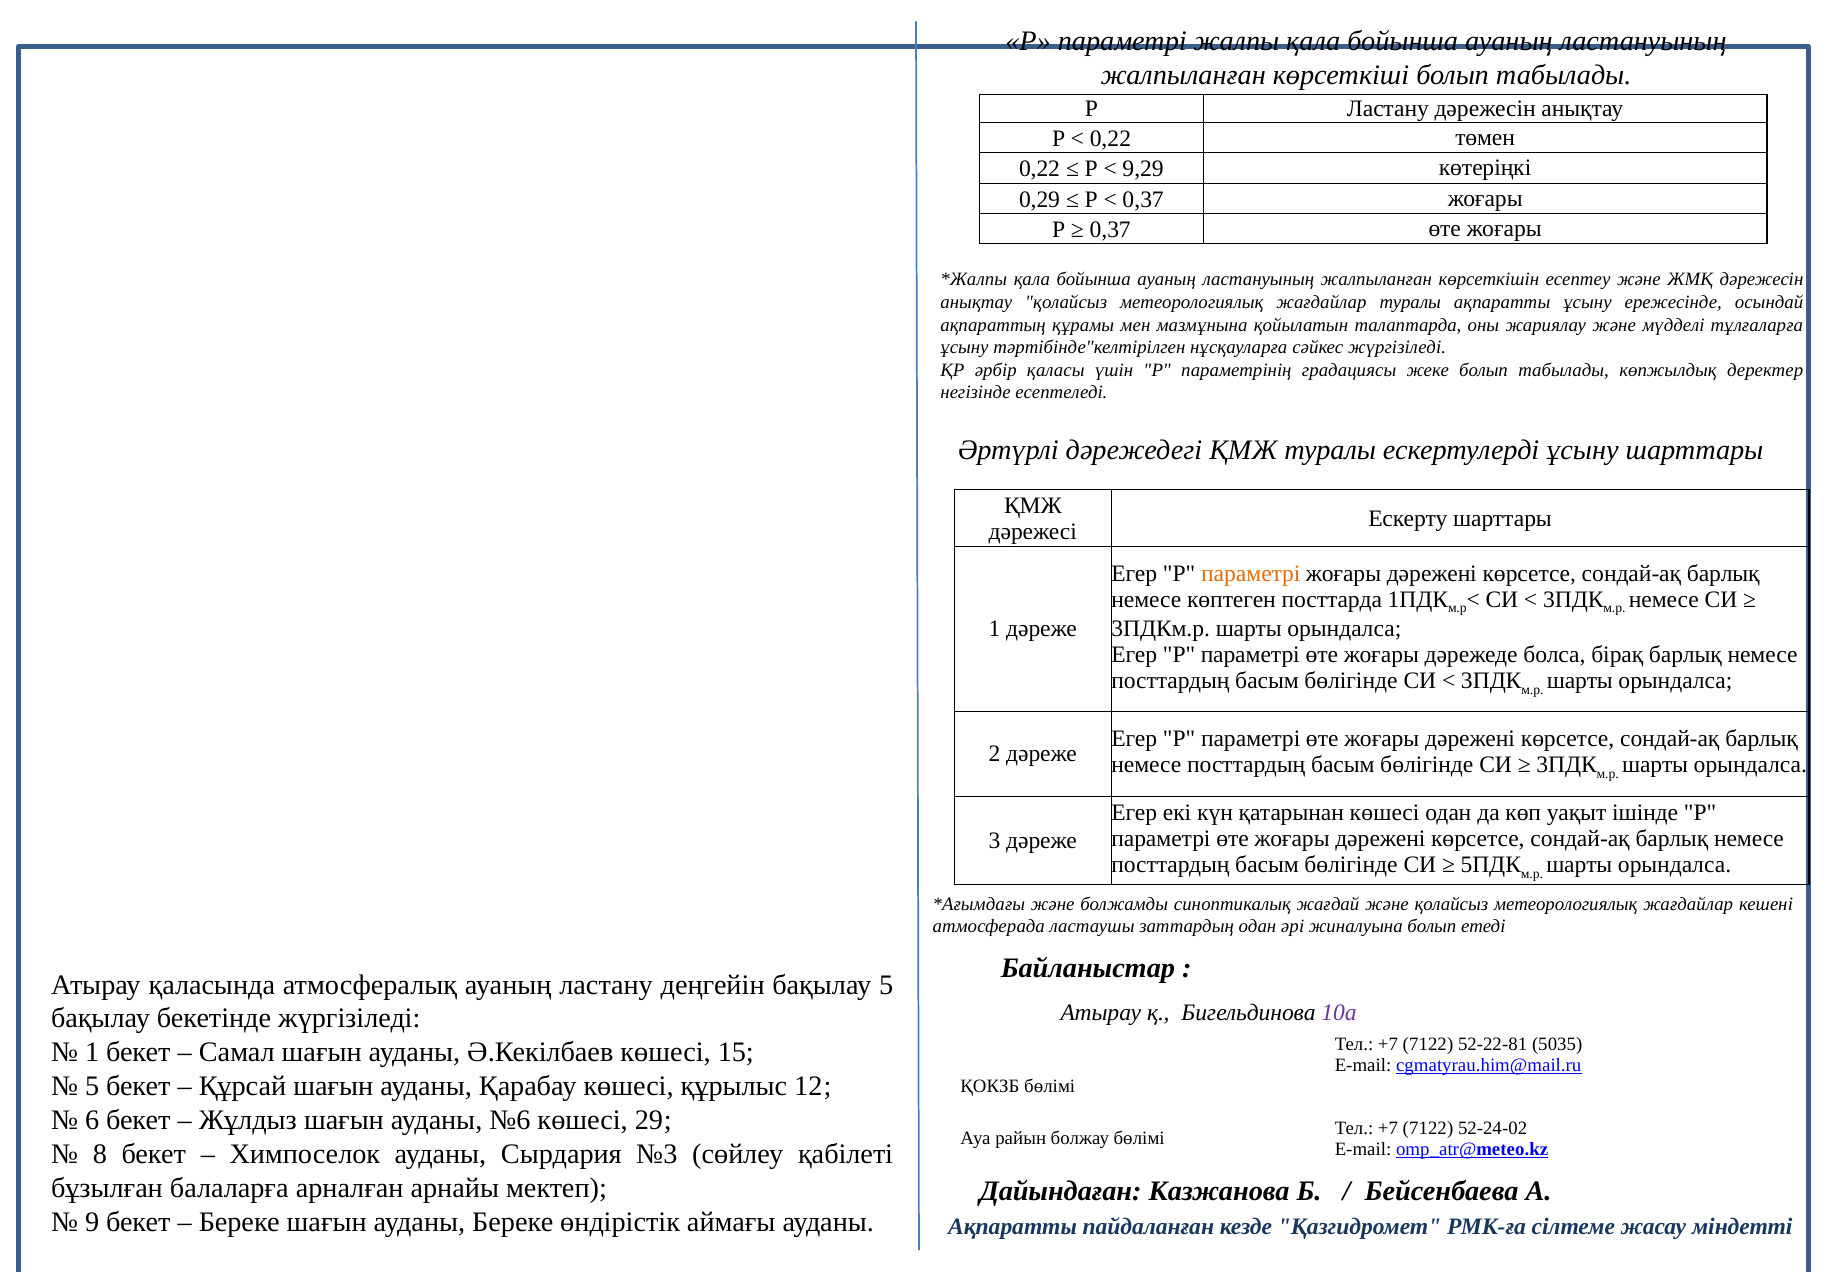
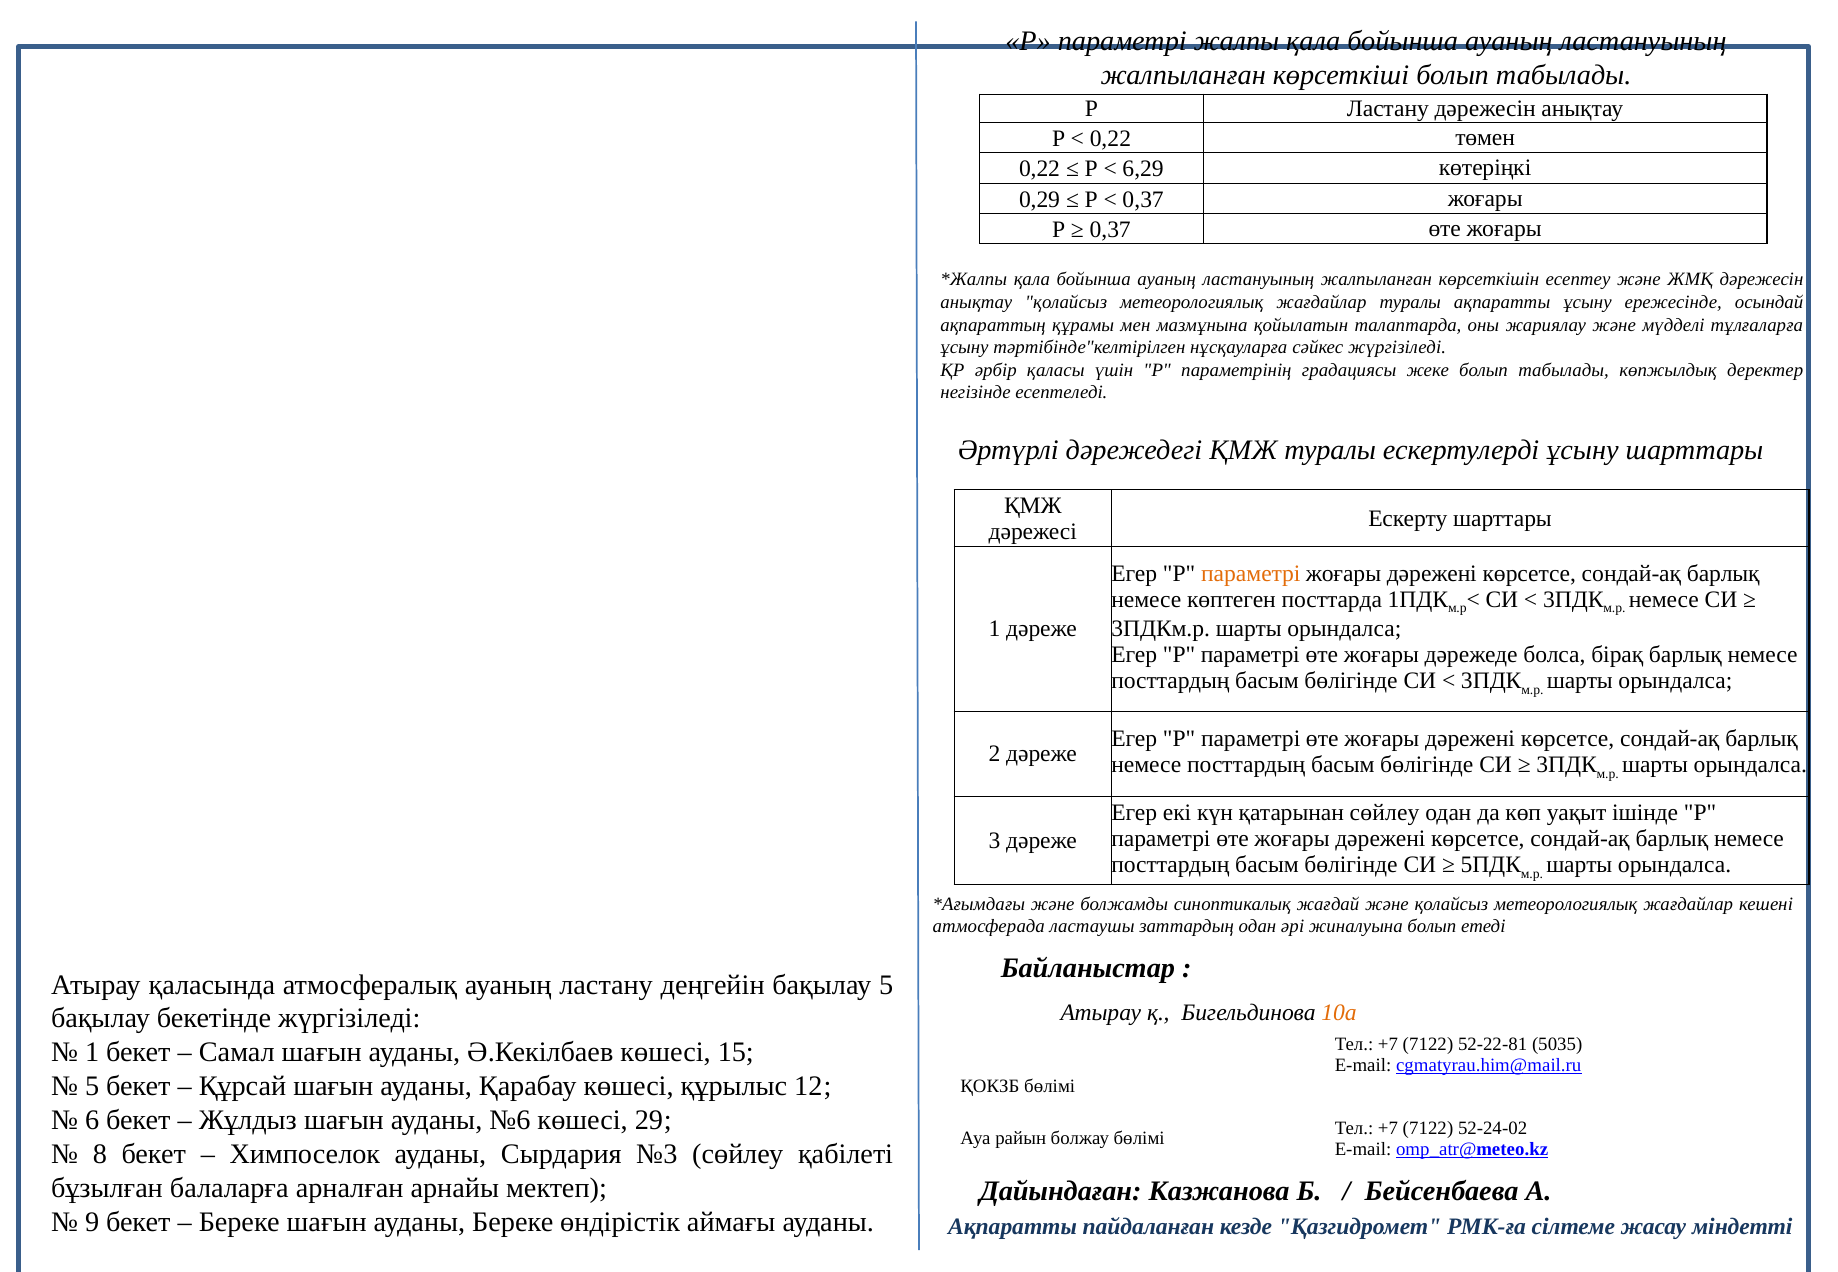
9,29: 9,29 -> 6,29
қатарынан көшесі: көшесі -> сөйлеу
10а colour: purple -> orange
